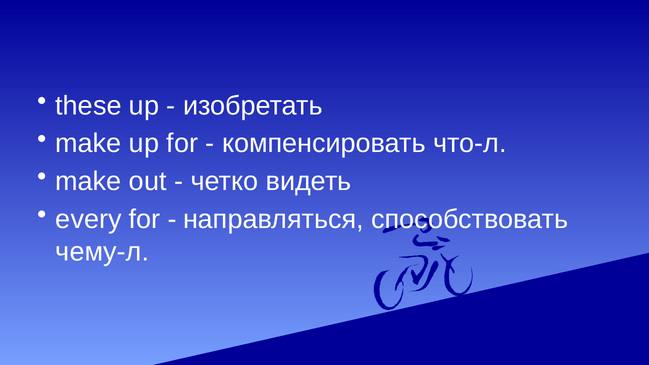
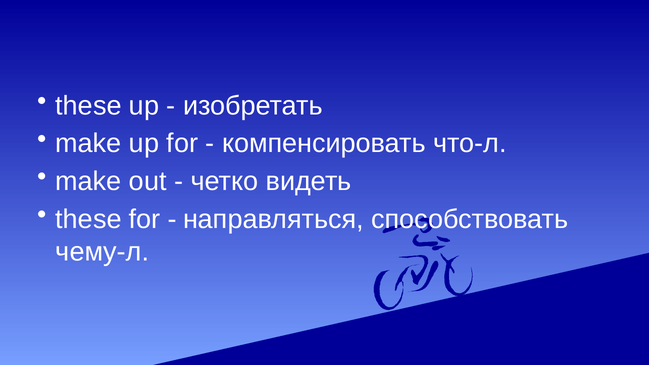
every at (89, 219): every -> these
